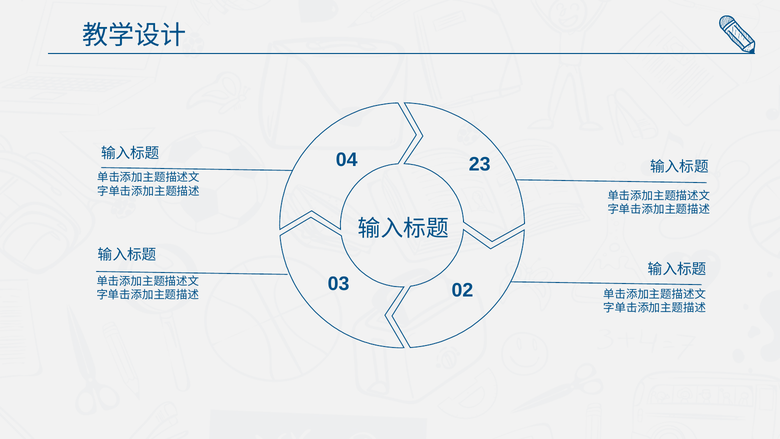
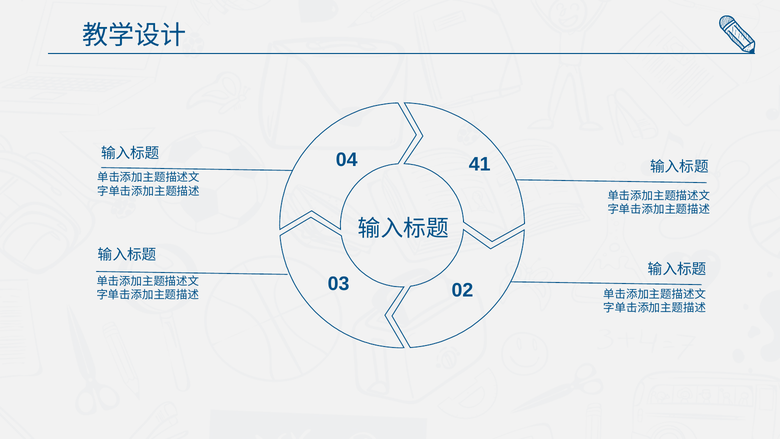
23: 23 -> 41
